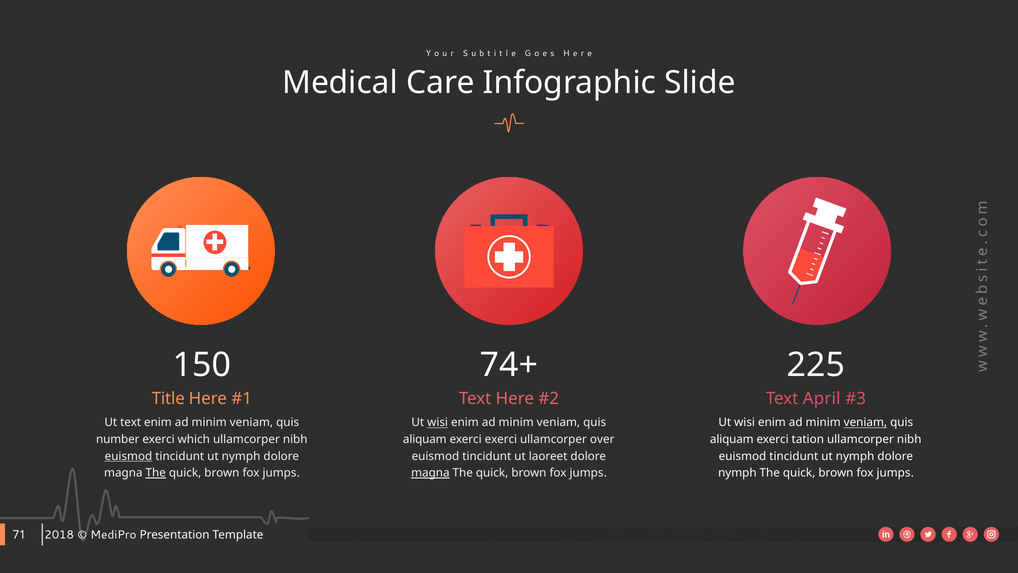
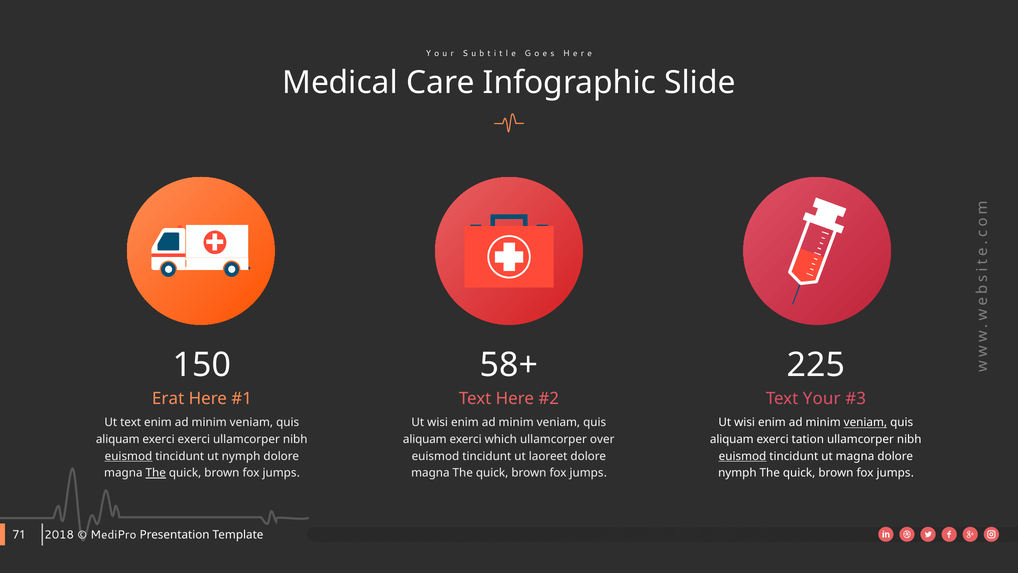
74+: 74+ -> 58+
Title: Title -> Erat
April: April -> Your
wisi at (438, 422) underline: present -> none
number at (118, 439): number -> aliquam
exerci which: which -> exerci
exerci exerci: exerci -> which
euismod at (742, 456) underline: none -> present
nymph at (855, 456): nymph -> magna
magna at (430, 473) underline: present -> none
